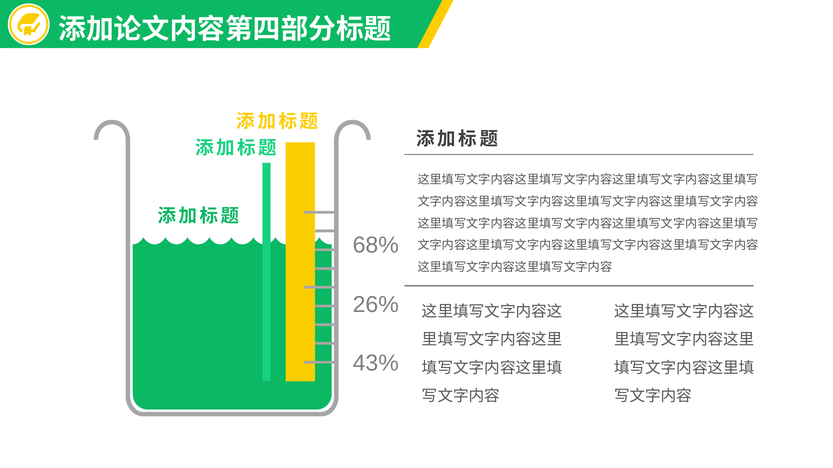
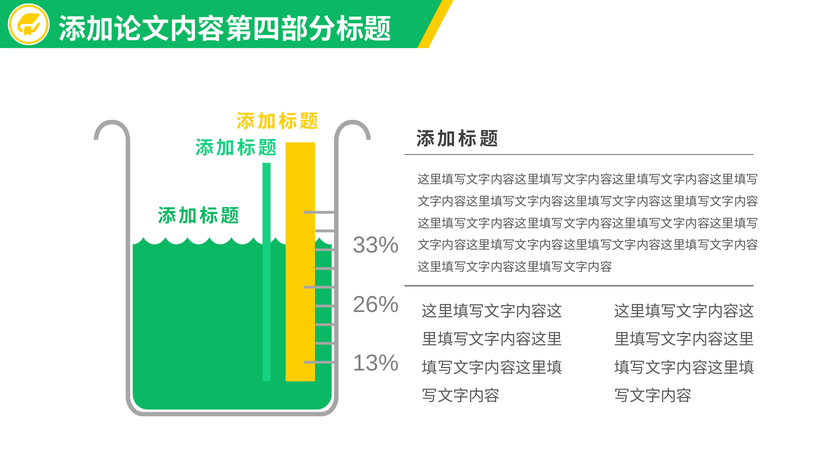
68%: 68% -> 33%
43%: 43% -> 13%
